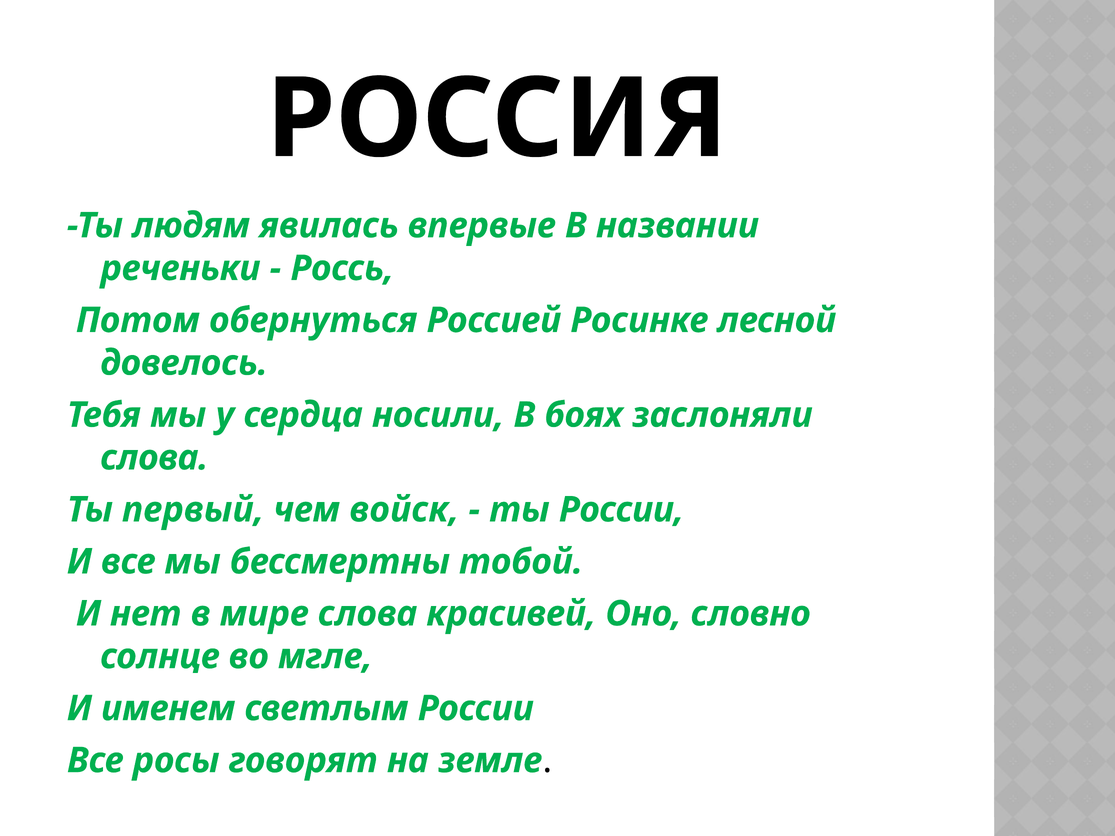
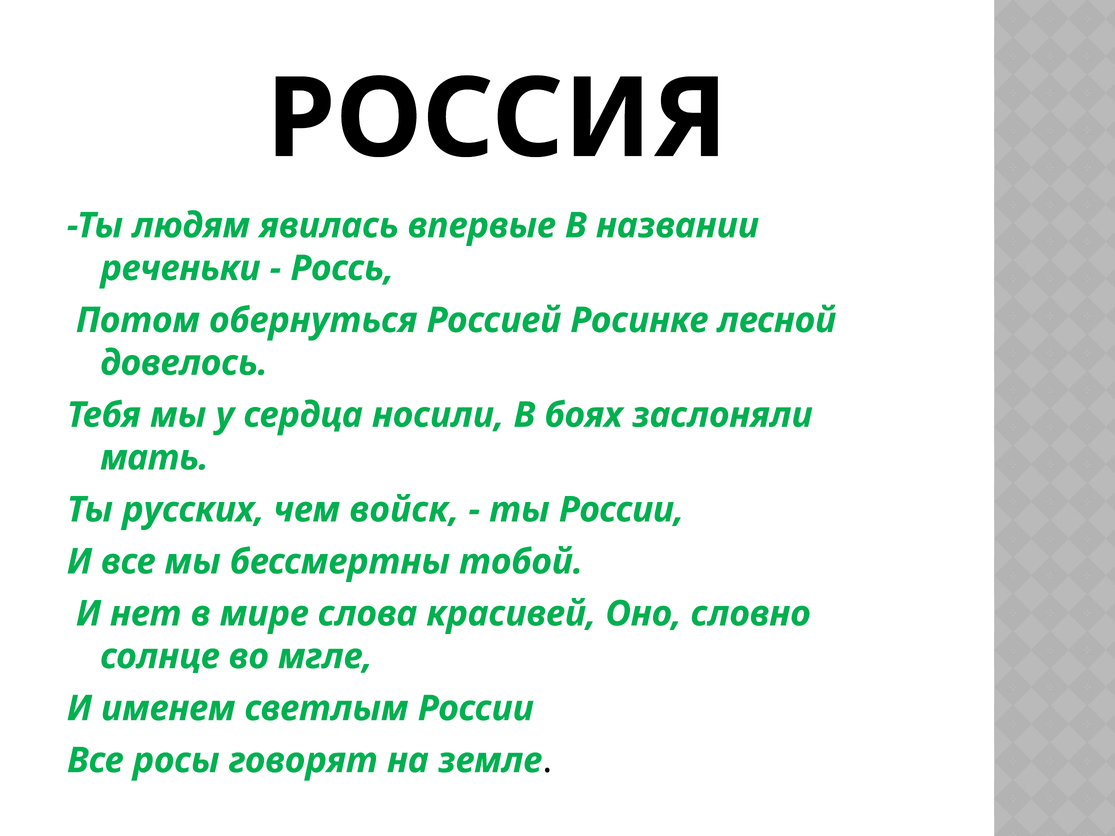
слова at (154, 458): слова -> мать
первый: первый -> русских
